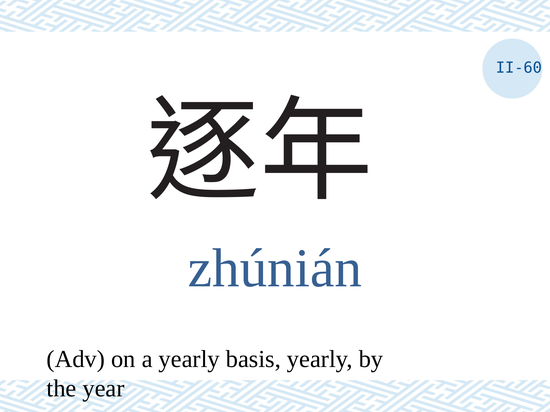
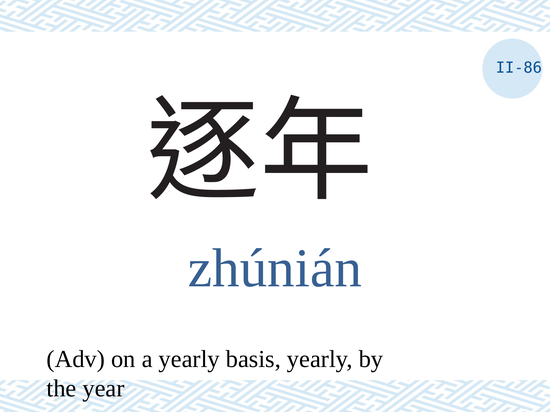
II-60: II-60 -> II-86
